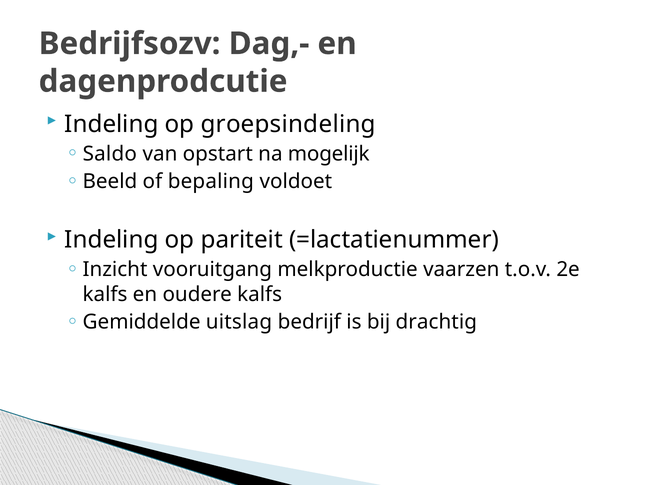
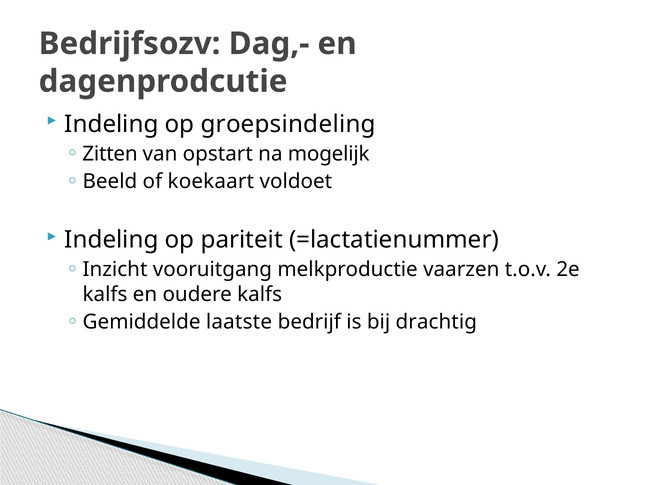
Saldo: Saldo -> Zitten
bepaling: bepaling -> koekaart
uitslag: uitslag -> laatste
